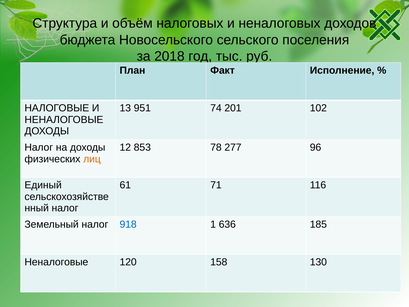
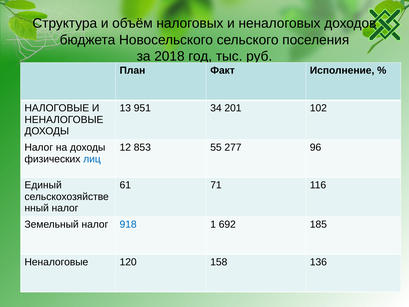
74: 74 -> 34
78: 78 -> 55
лиц colour: orange -> blue
636: 636 -> 692
130: 130 -> 136
